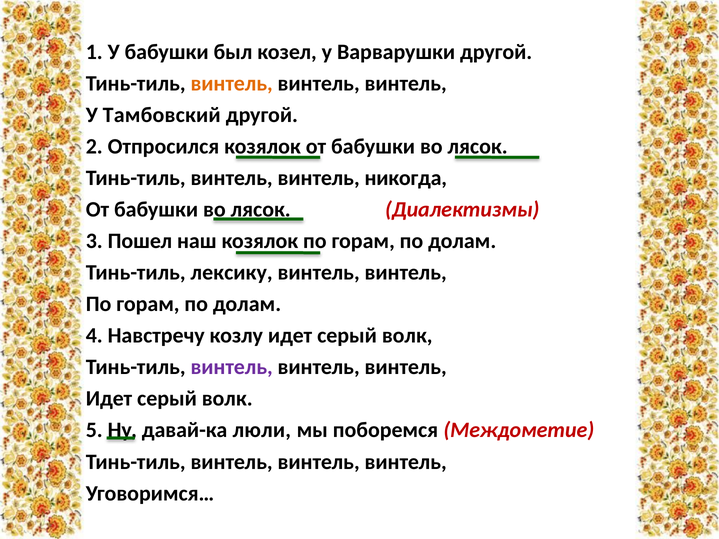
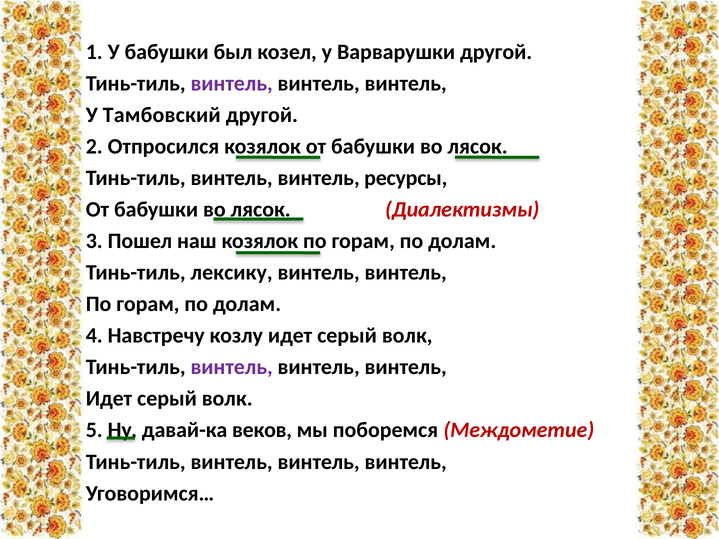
винтель at (232, 84) colour: orange -> purple
никогда: никогда -> ресурсы
люли: люли -> веков
